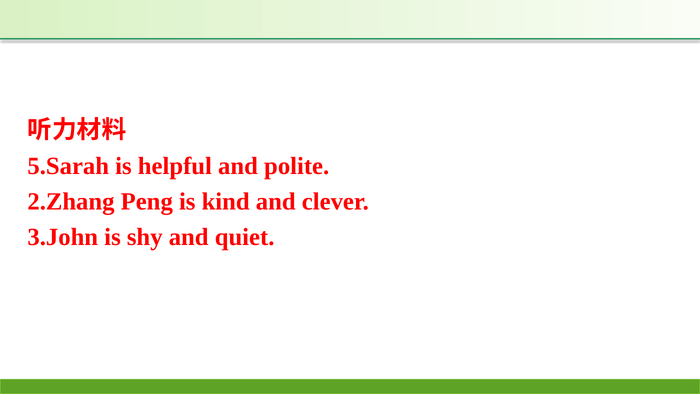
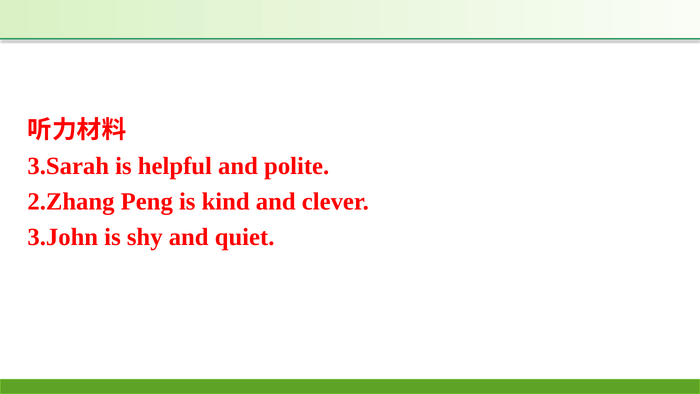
5.Sarah: 5.Sarah -> 3.Sarah
